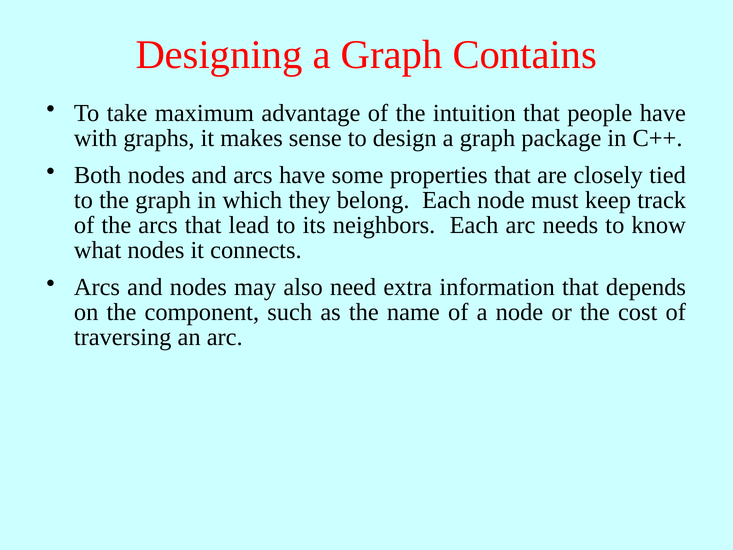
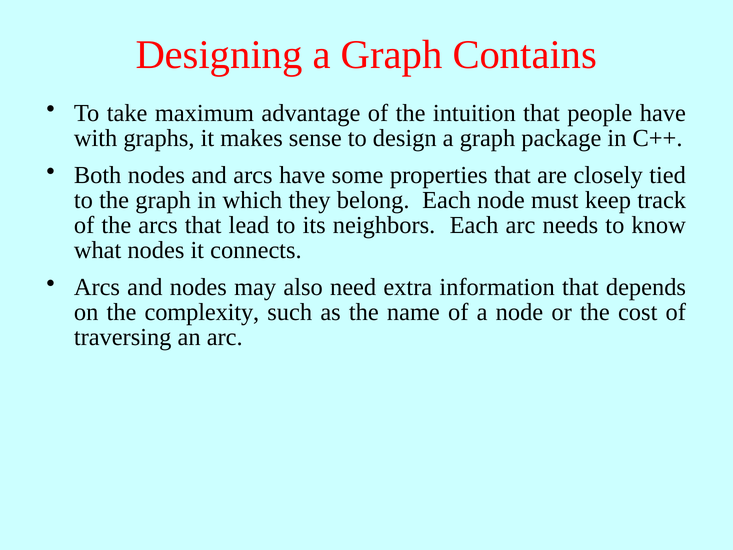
component: component -> complexity
